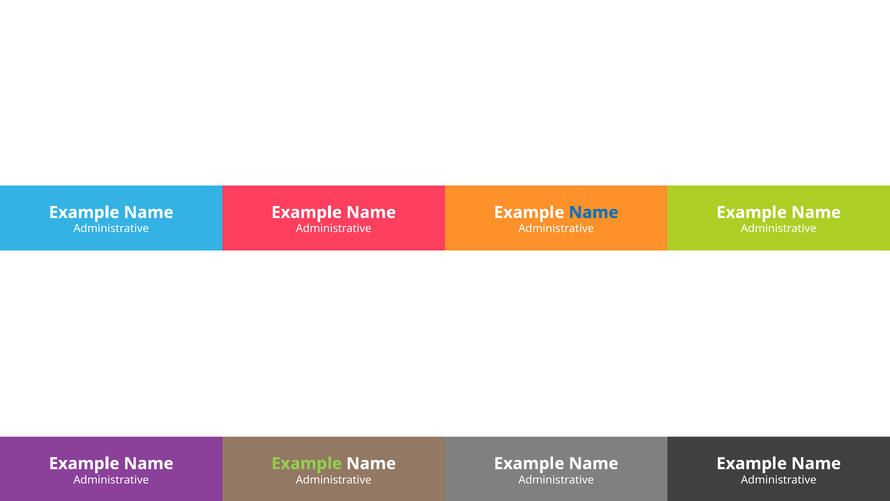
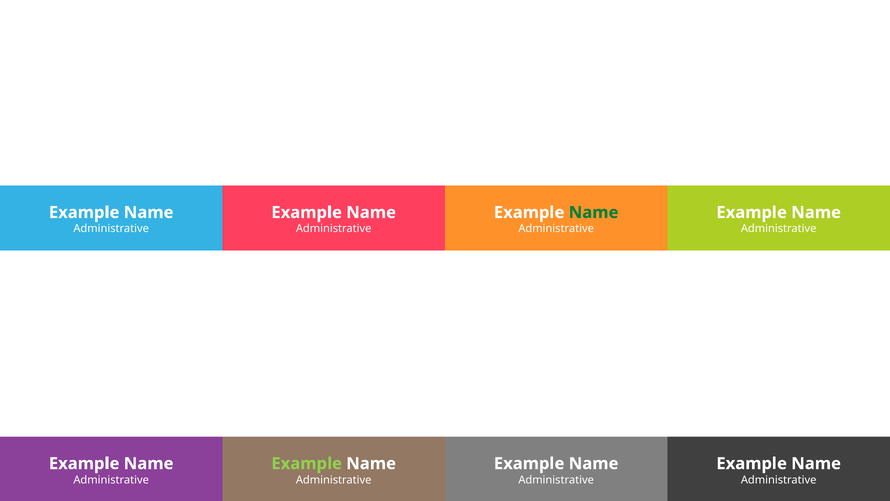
Name at (594, 212) colour: blue -> green
